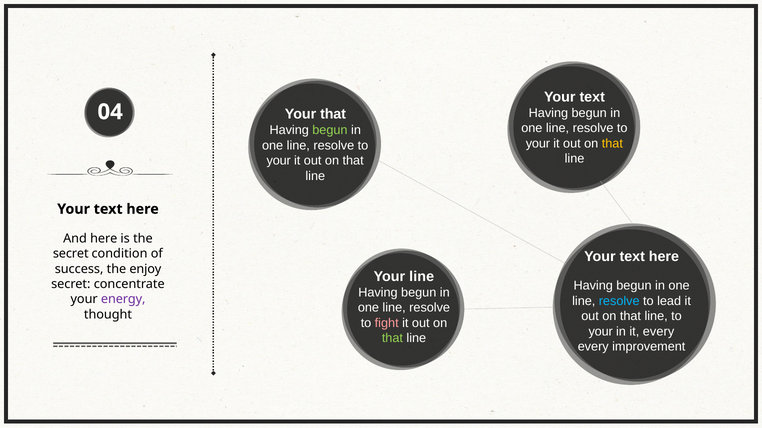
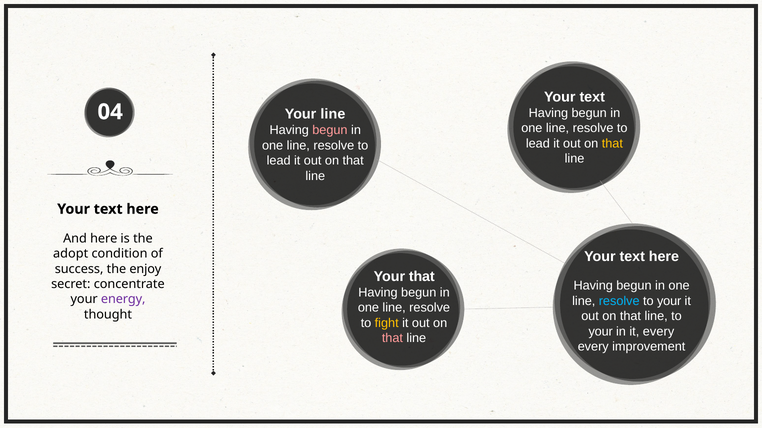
Your that: that -> line
begun at (330, 130) colour: light green -> pink
your at (538, 144): your -> lead
your at (279, 161): your -> lead
secret at (71, 254): secret -> adopt
Your line: line -> that
lead at (669, 301): lead -> your
fight colour: pink -> yellow
that at (392, 339) colour: light green -> pink
